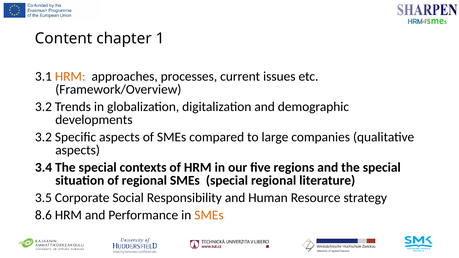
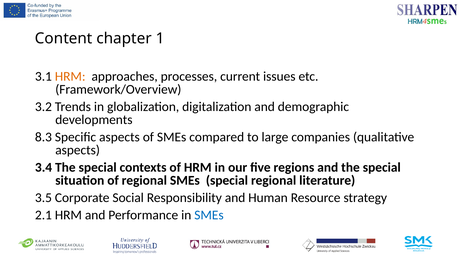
3.2 at (43, 137): 3.2 -> 8.3
8.6: 8.6 -> 2.1
SMEs at (209, 215) colour: orange -> blue
